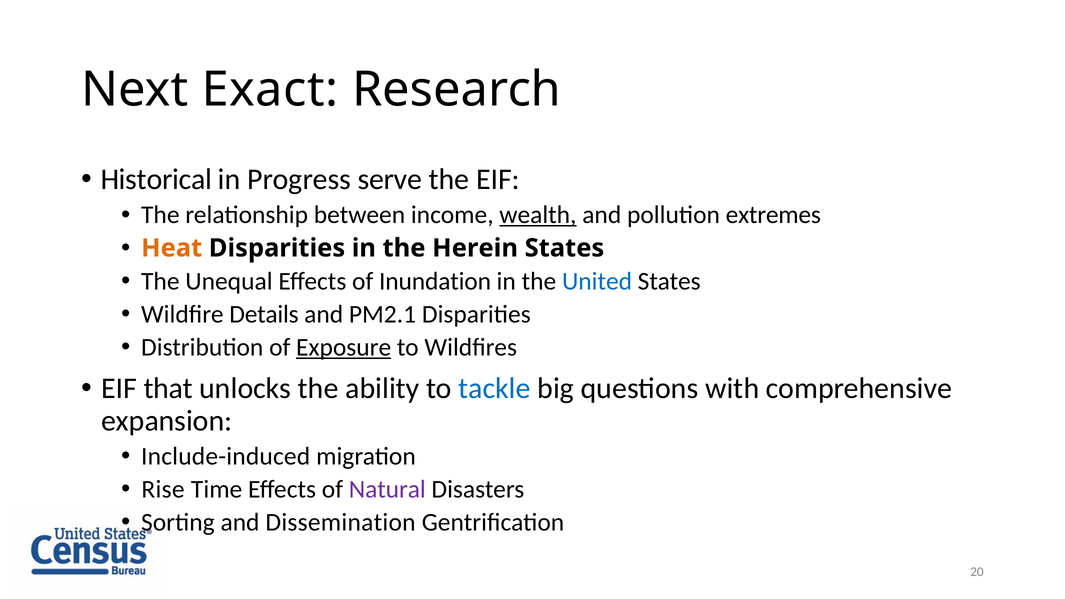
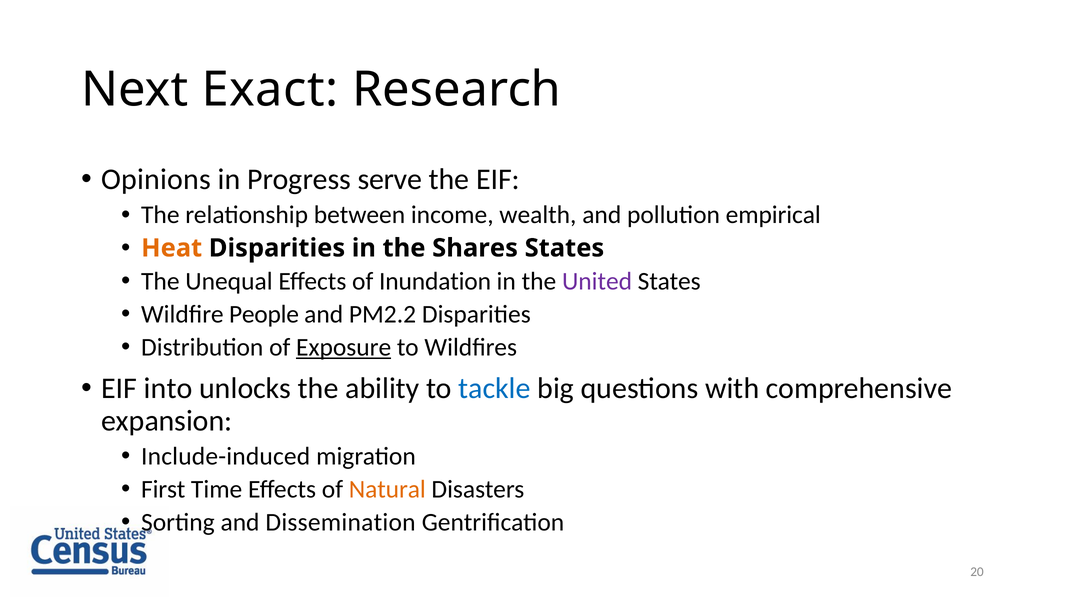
Historical: Historical -> Opinions
wealth underline: present -> none
extremes: extremes -> empirical
Herein: Herein -> Shares
United colour: blue -> purple
Details: Details -> People
PM2.1: PM2.1 -> PM2.2
that: that -> into
Rise: Rise -> First
Natural colour: purple -> orange
